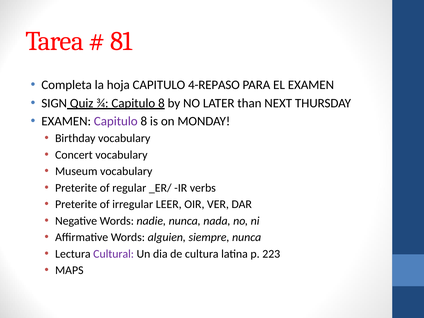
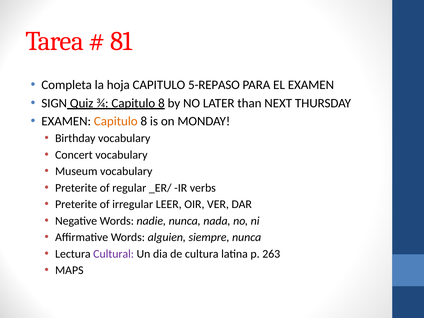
4-REPASO: 4-REPASO -> 5-REPASO
Capitulo at (116, 121) colour: purple -> orange
223: 223 -> 263
